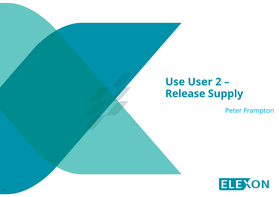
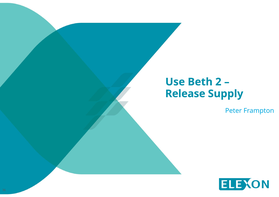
User: User -> Beth
